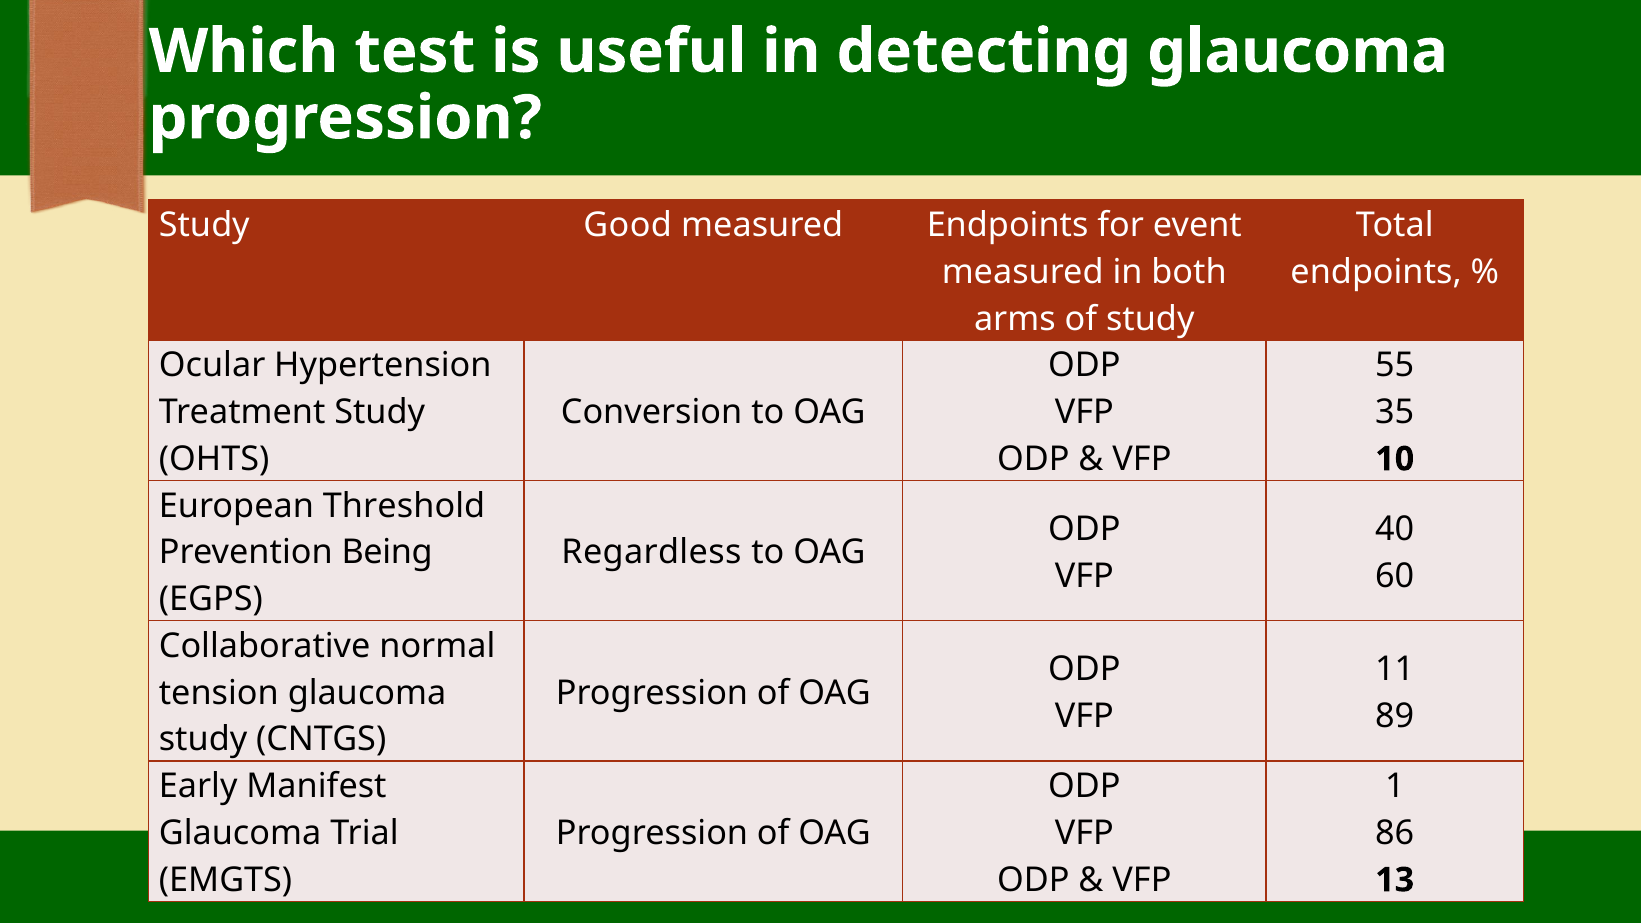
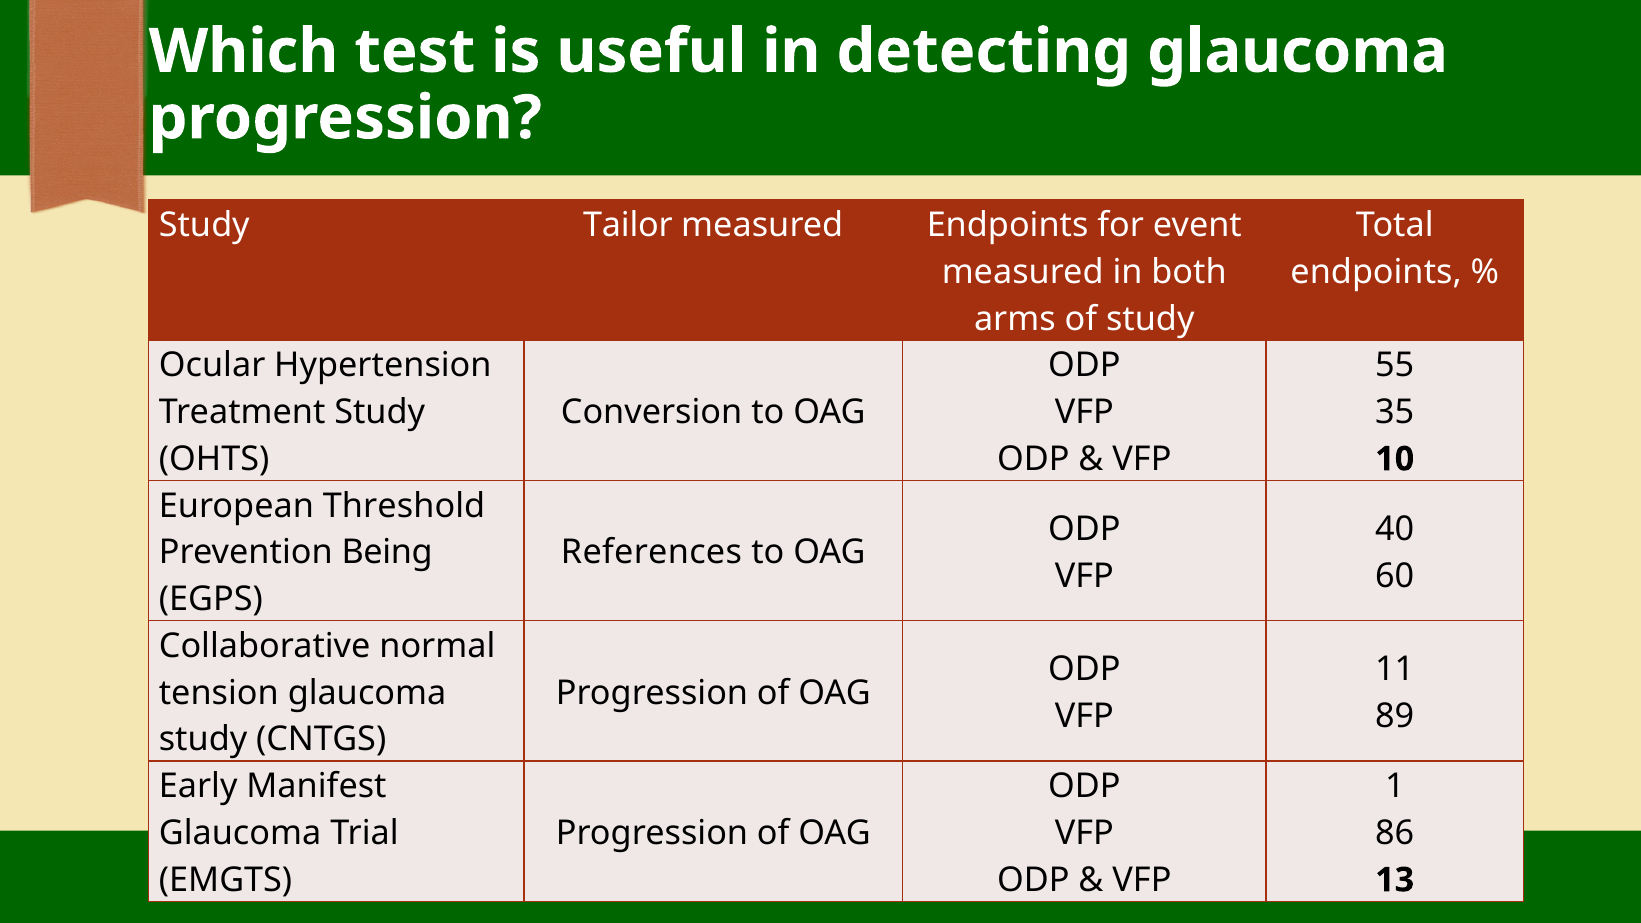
Good: Good -> Tailor
Regardless: Regardless -> References
